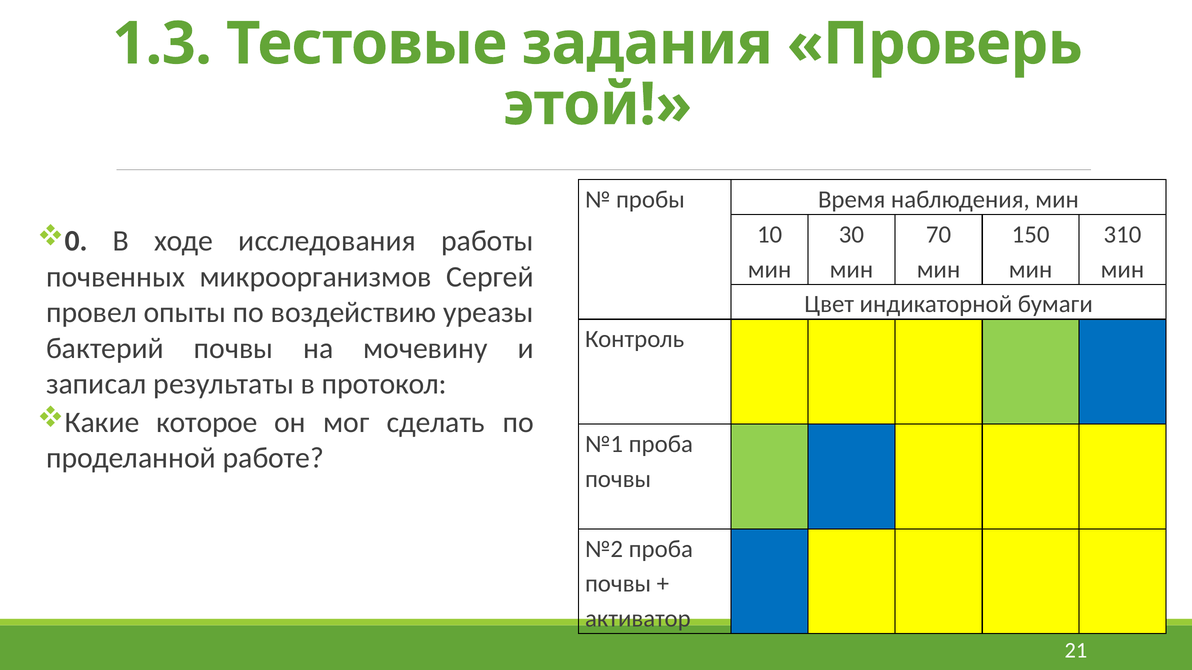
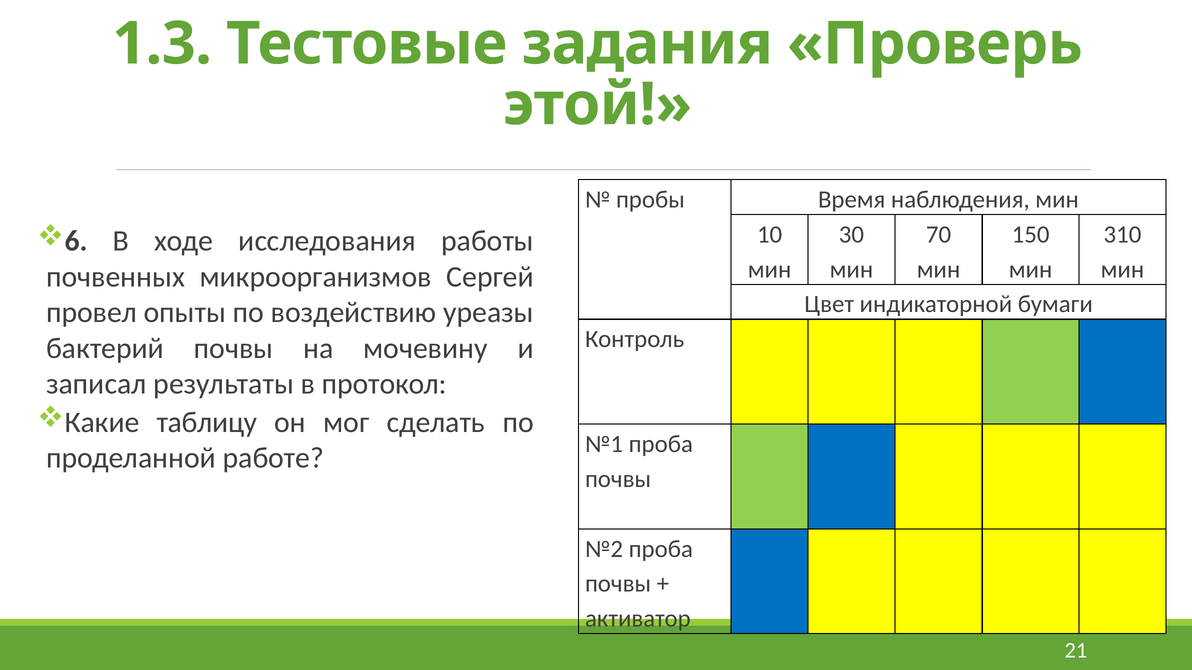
0: 0 -> 6
которое: которое -> таблицу
